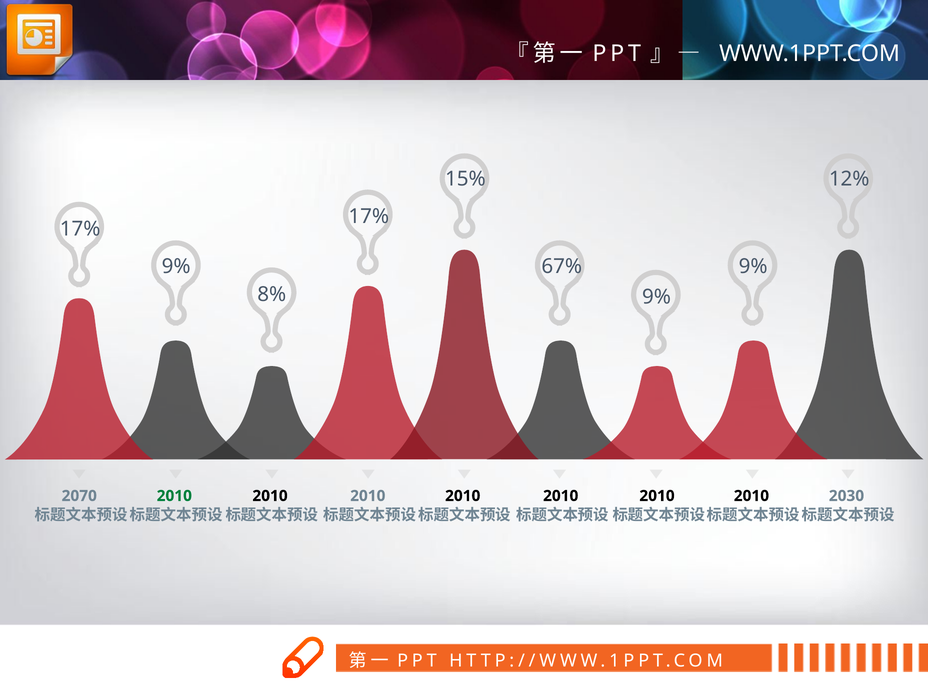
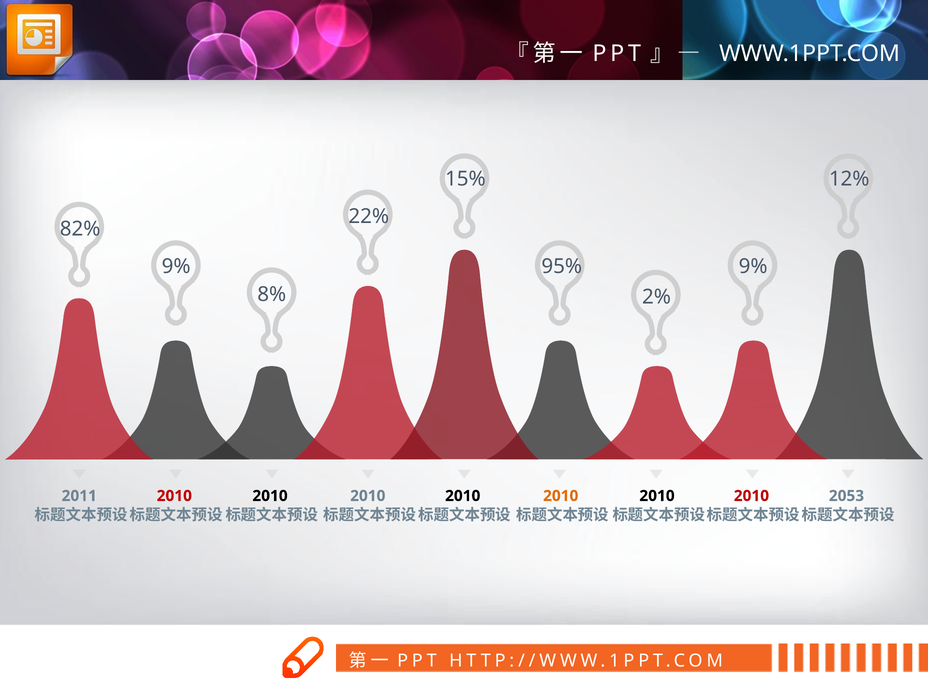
17% at (369, 217): 17% -> 22%
17% at (80, 229): 17% -> 82%
67%: 67% -> 95%
9% at (657, 297): 9% -> 2%
2070: 2070 -> 2011
2010 at (174, 496) colour: green -> red
2010 at (561, 496) colour: black -> orange
2010 at (751, 496) colour: black -> red
2030: 2030 -> 2053
